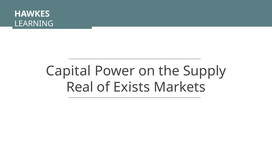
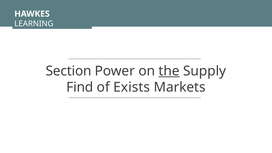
Capital: Capital -> Section
the underline: none -> present
Real: Real -> Find
